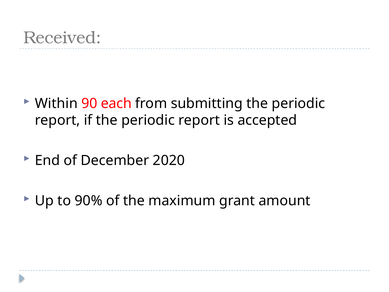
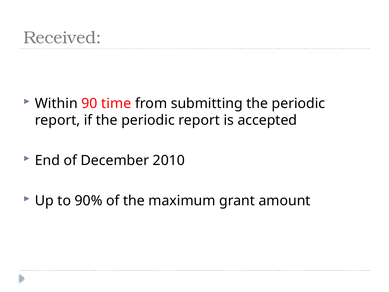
each: each -> time
2020: 2020 -> 2010
